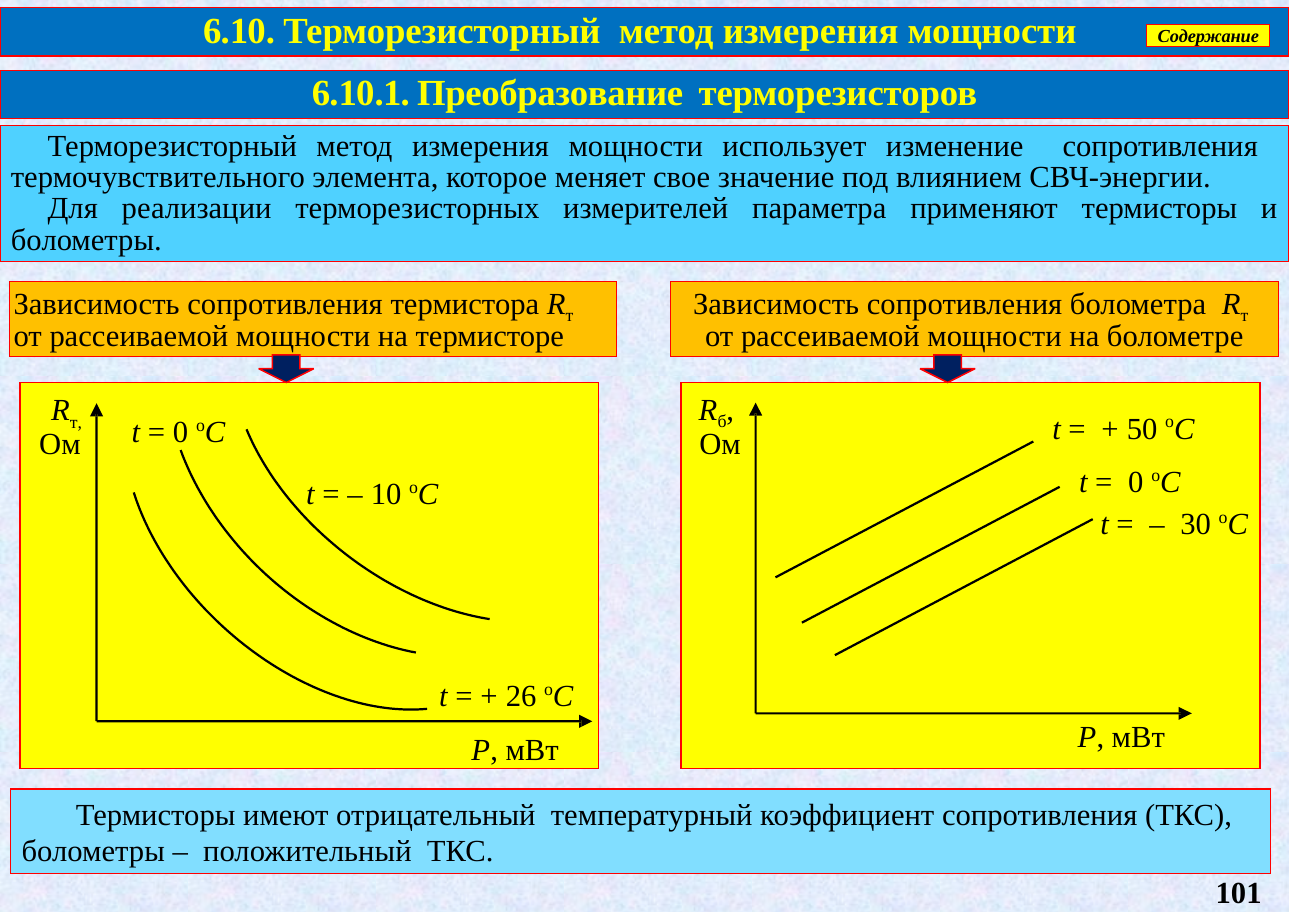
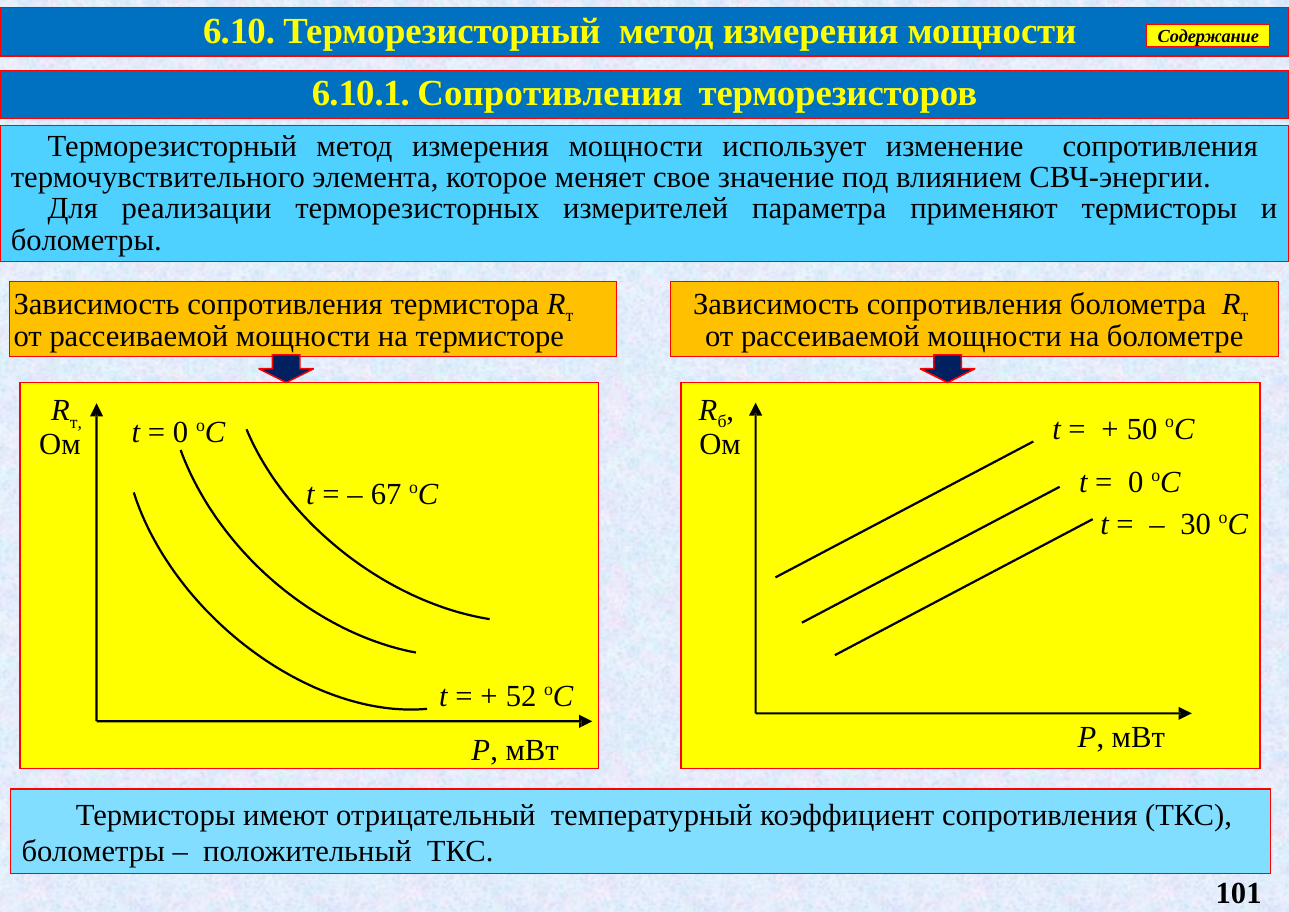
6.10.1 Преобразование: Преобразование -> Сопротивления
10: 10 -> 67
26: 26 -> 52
